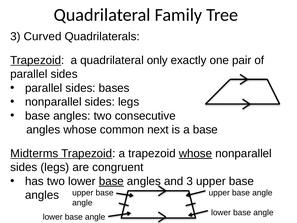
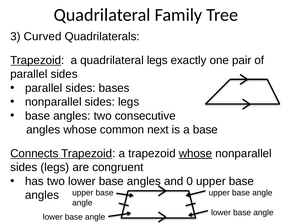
quadrilateral only: only -> legs
Midterms: Midterms -> Connects
base at (111, 181) underline: present -> none
and 3: 3 -> 0
